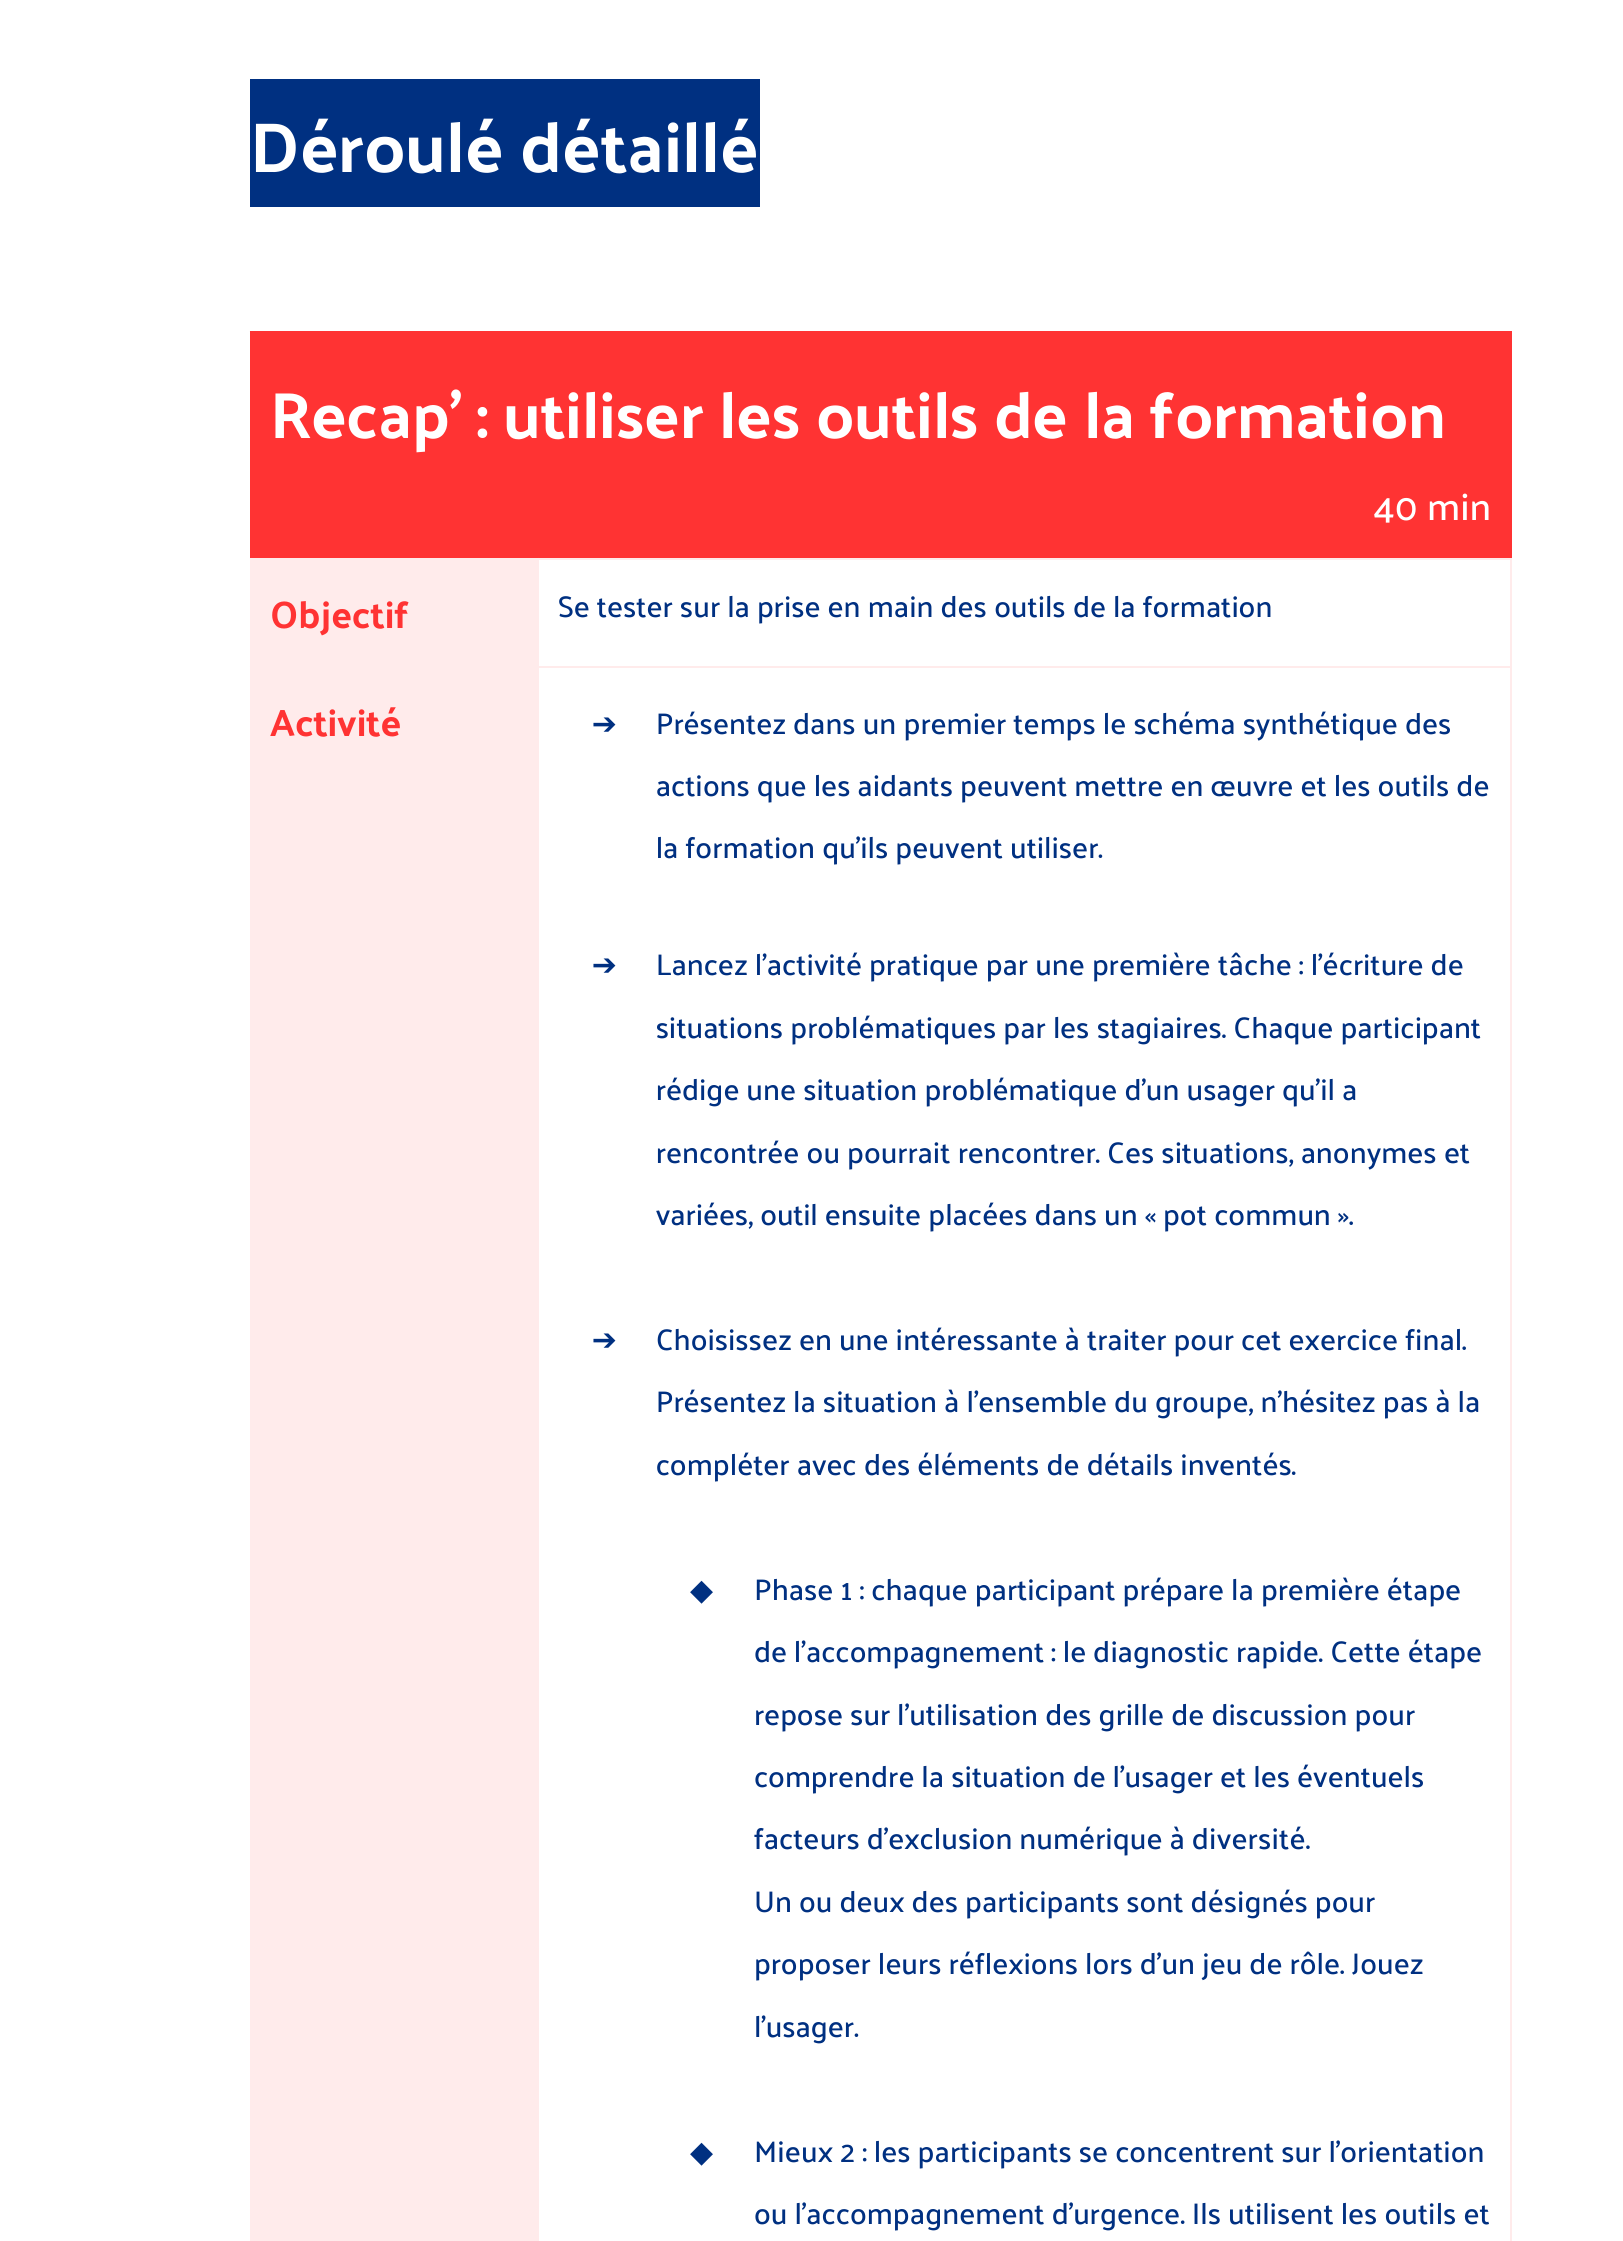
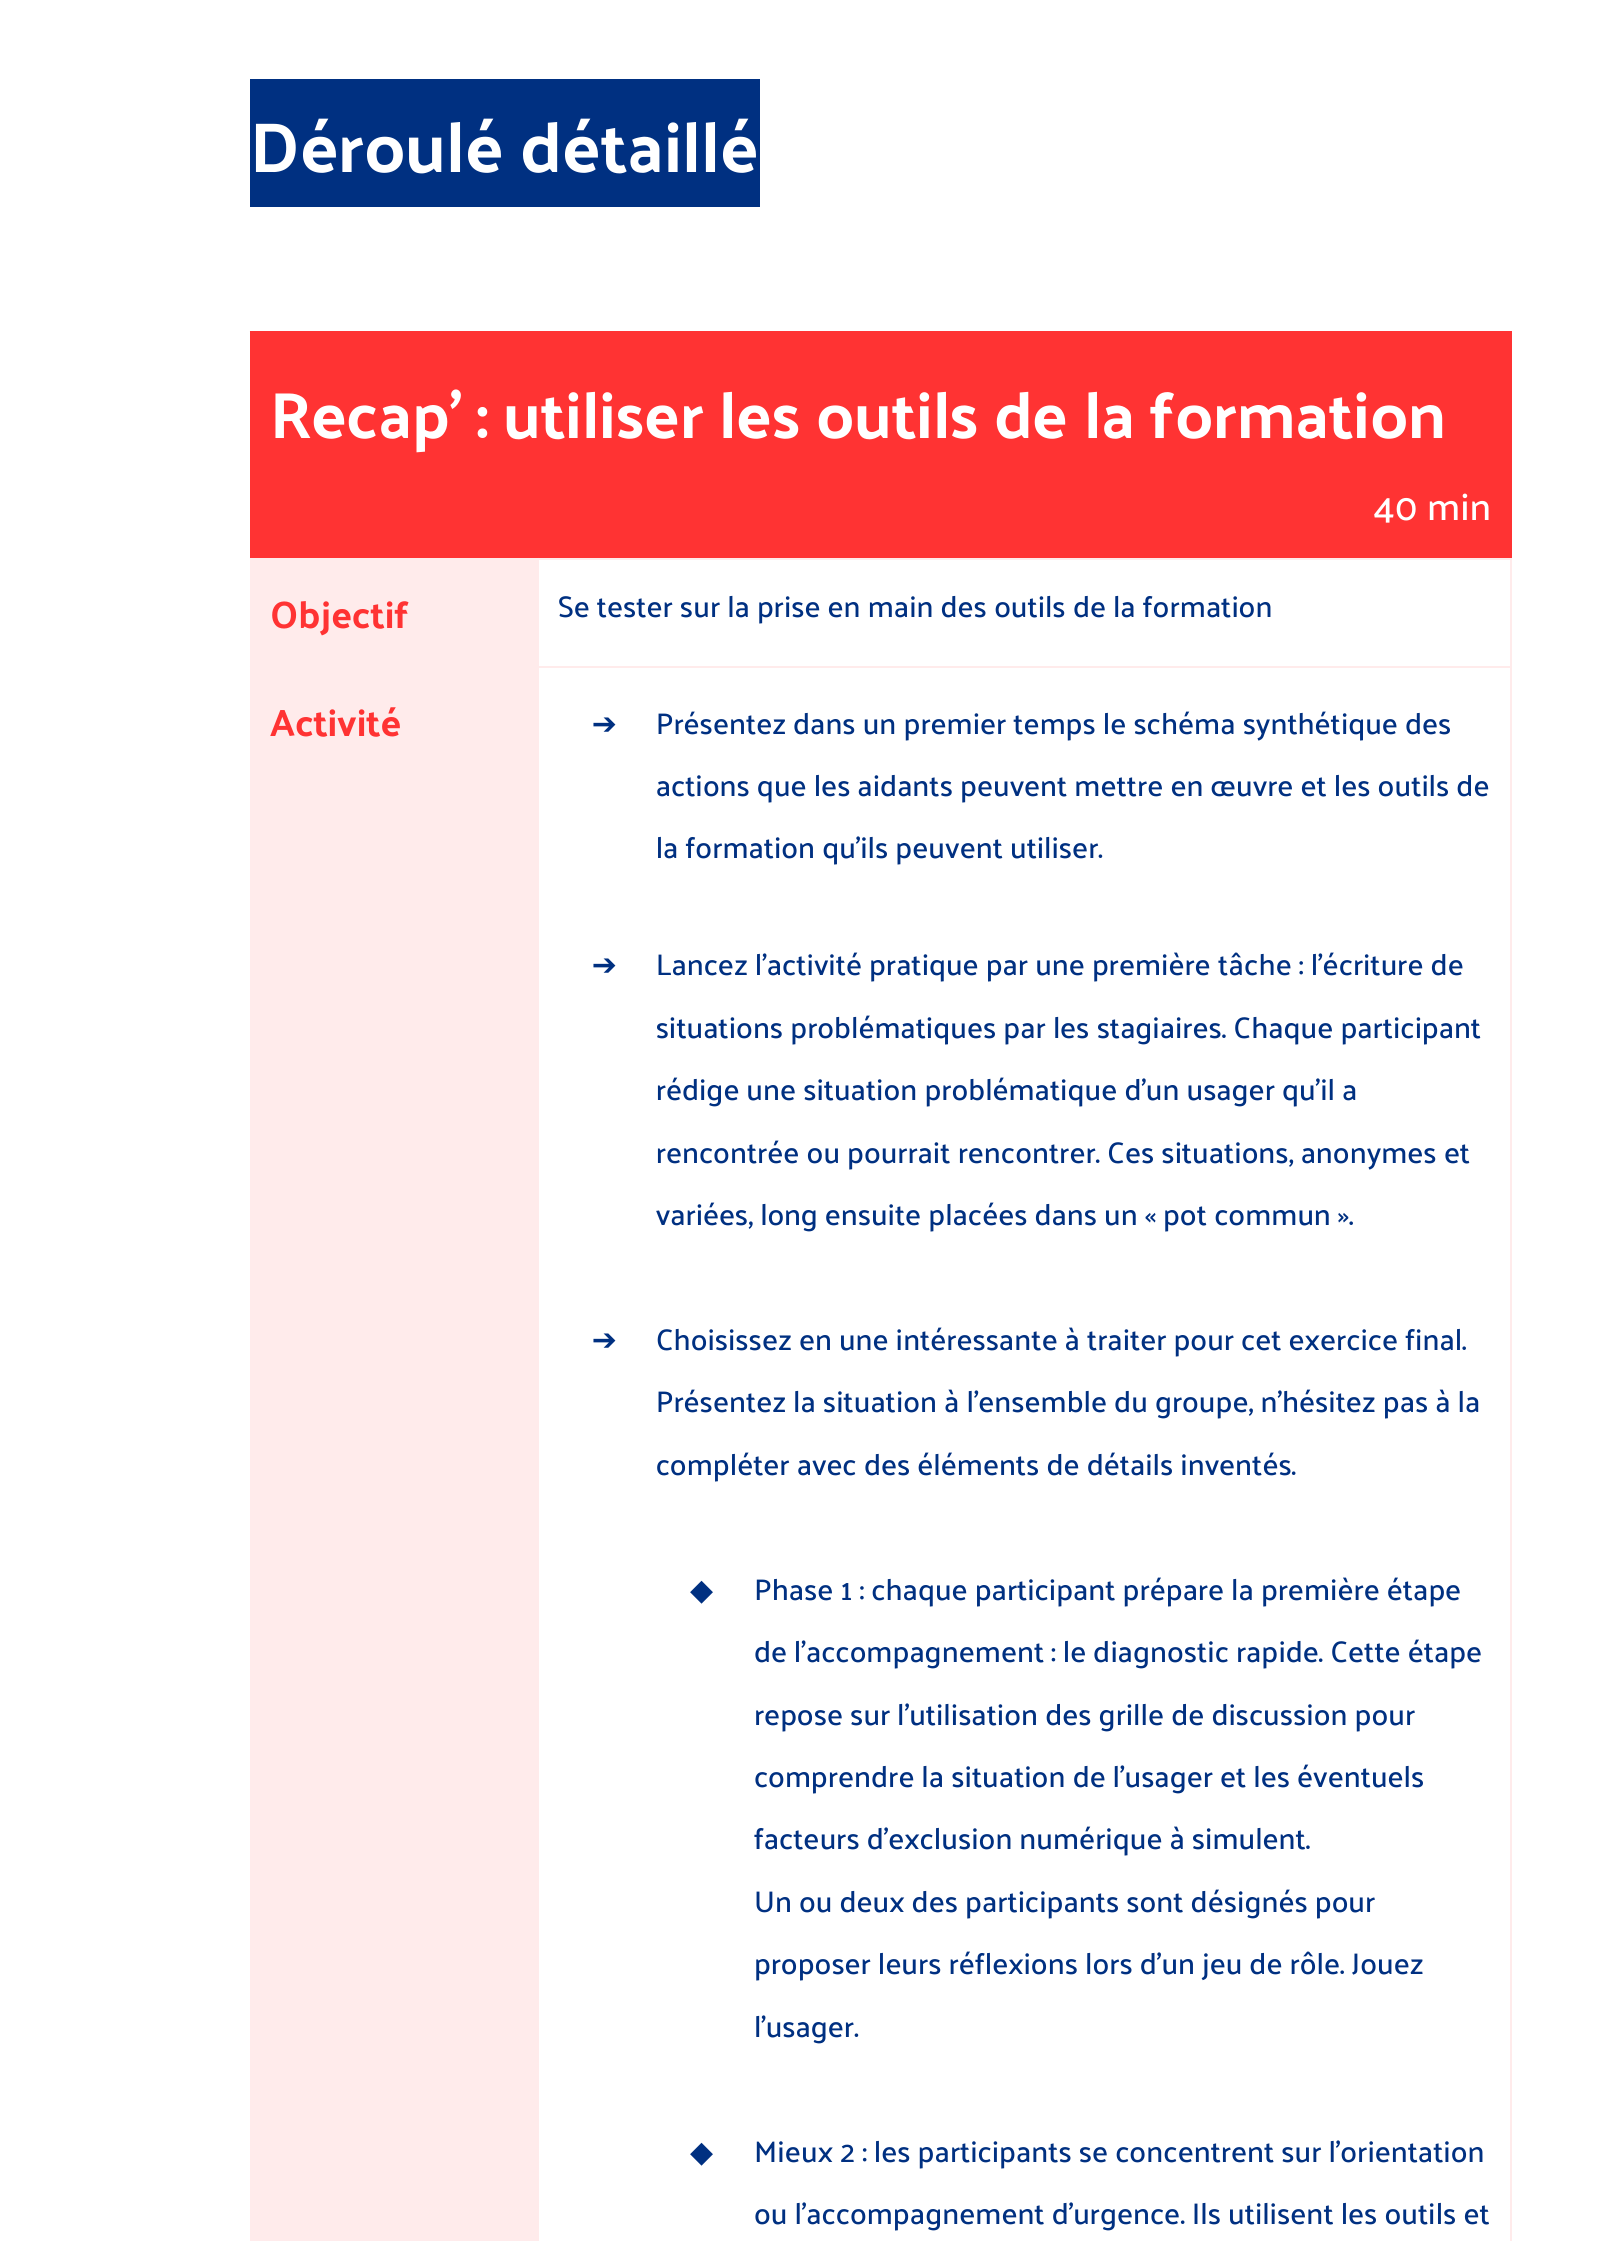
variées outil: outil -> long
diversité: diversité -> simulent
